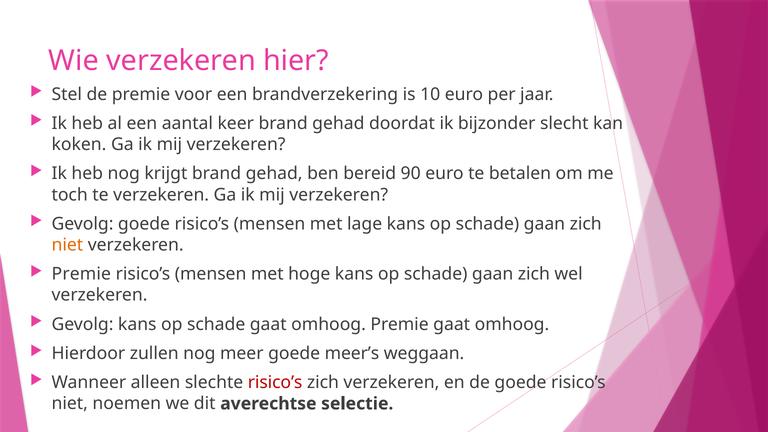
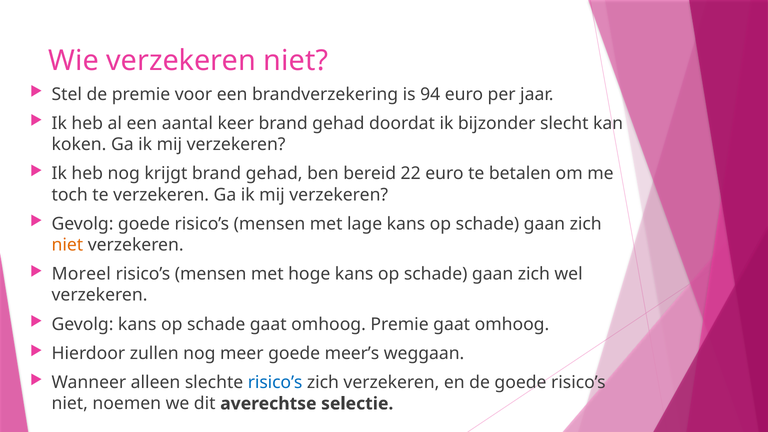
verzekeren hier: hier -> niet
10: 10 -> 94
90: 90 -> 22
Premie at (81, 274): Premie -> Moreel
risico’s at (275, 383) colour: red -> blue
